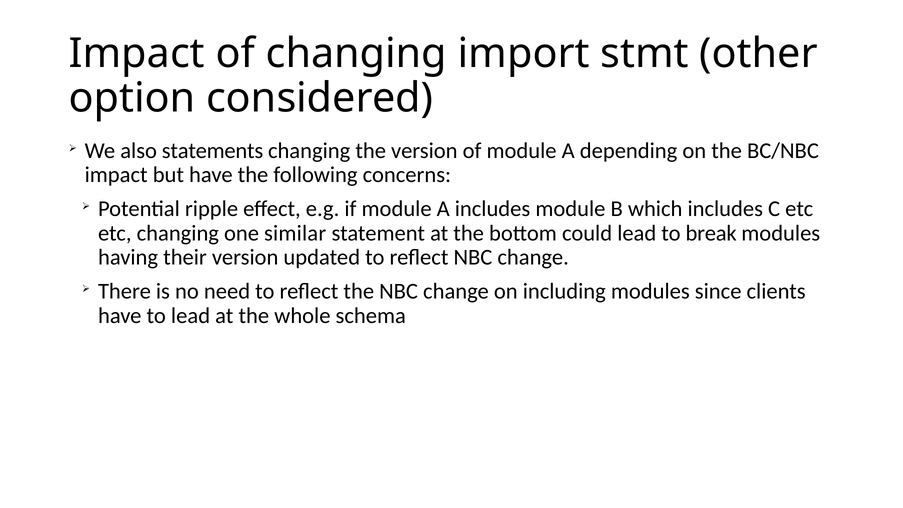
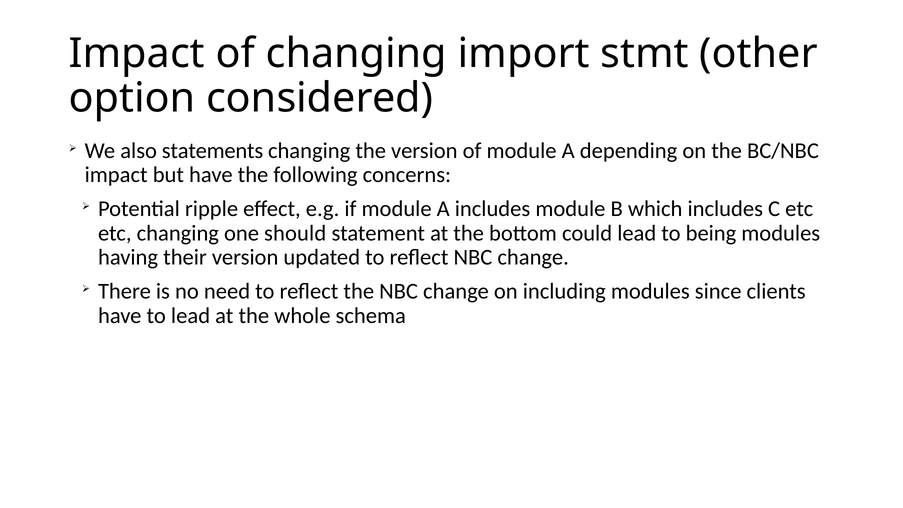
similar: similar -> should
break: break -> being
